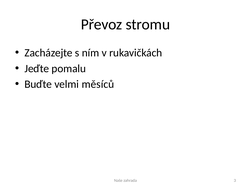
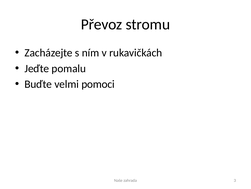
měsíců: měsíců -> pomoci
